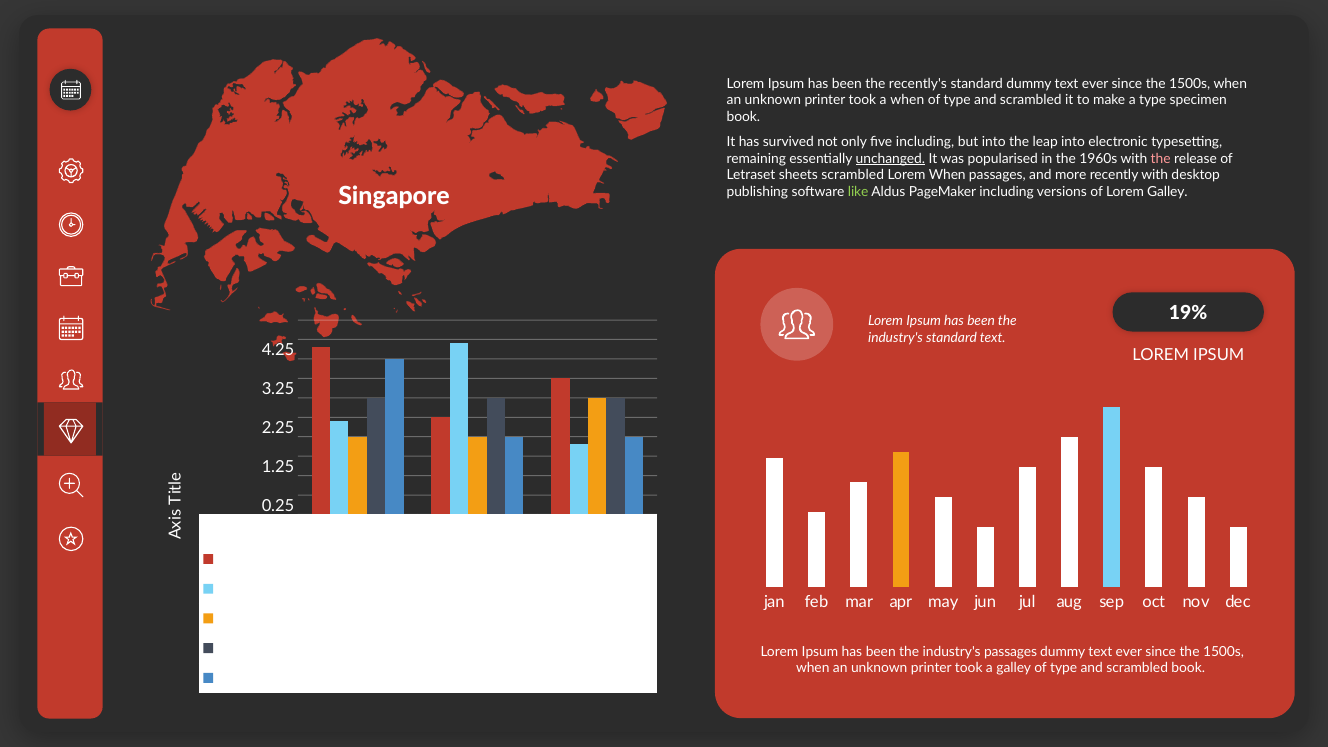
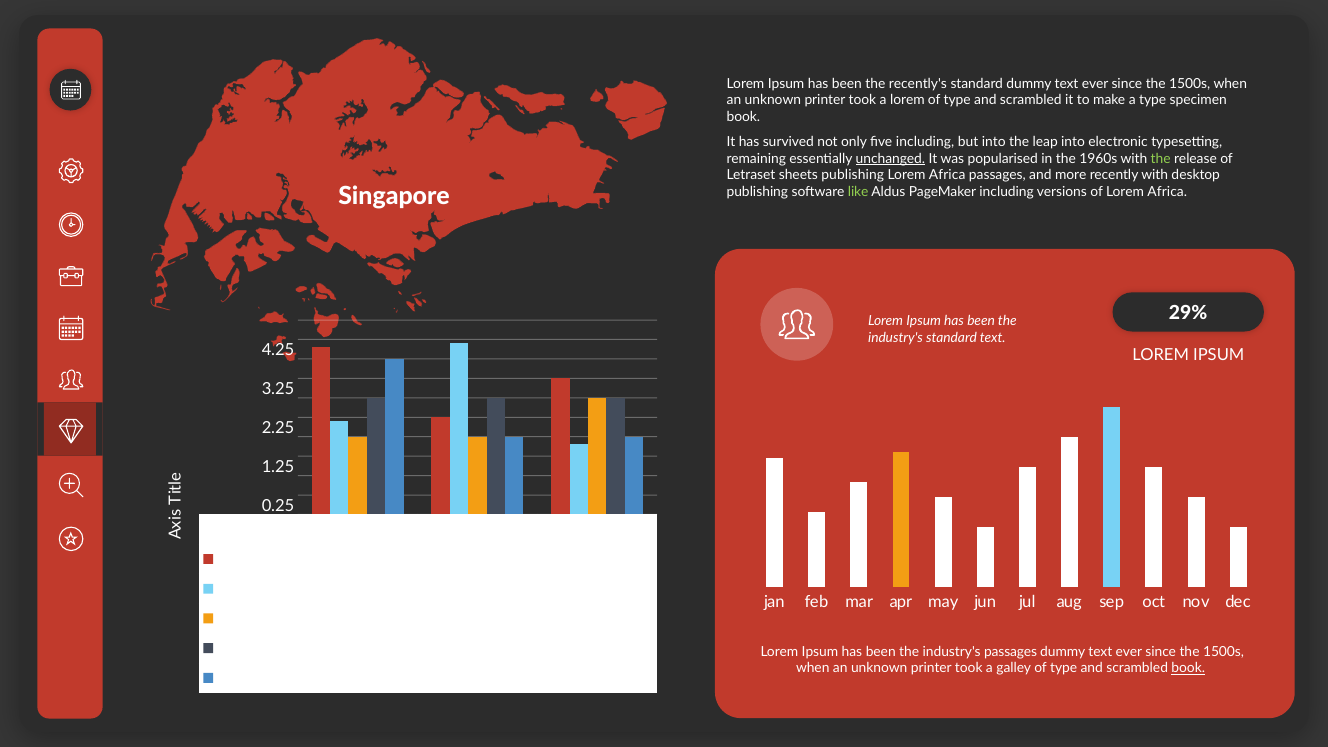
a when: when -> lorem
the at (1161, 159) colour: pink -> light green
sheets scrambled: scrambled -> publishing
When at (947, 175): When -> Africa
of Lorem Galley: Galley -> Africa
19%: 19% -> 29%
book at (1188, 668) underline: none -> present
